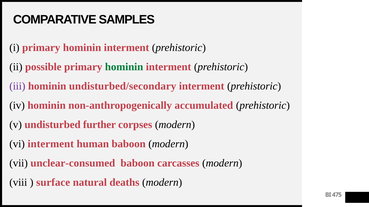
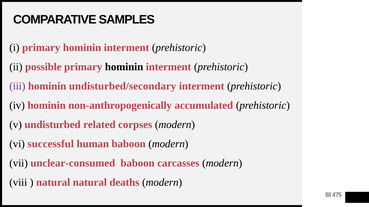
hominin at (124, 67) colour: green -> black
further: further -> related
vi interment: interment -> successful
surface at (53, 183): surface -> natural
